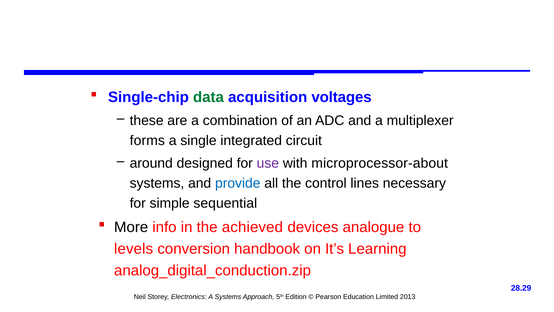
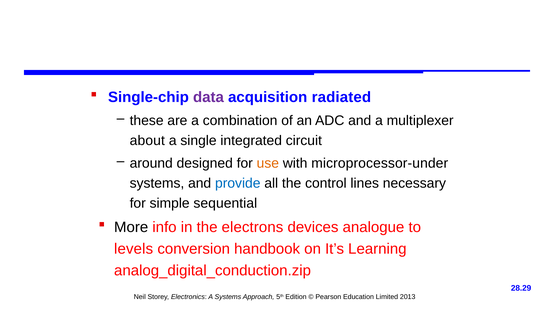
data colour: green -> purple
voltages: voltages -> radiated
forms: forms -> about
use colour: purple -> orange
microprocessor-about: microprocessor-about -> microprocessor-under
achieved: achieved -> electrons
